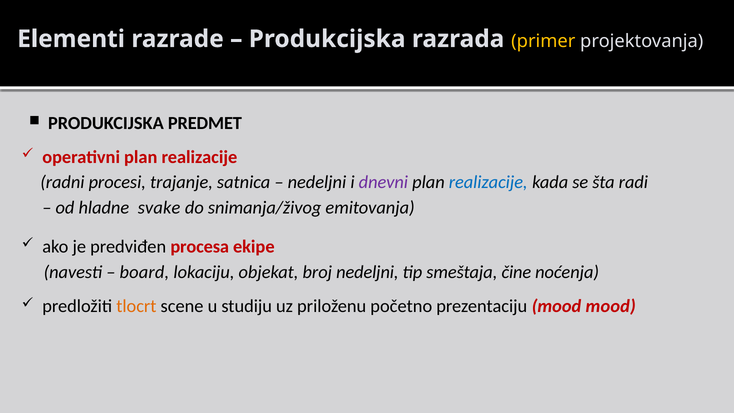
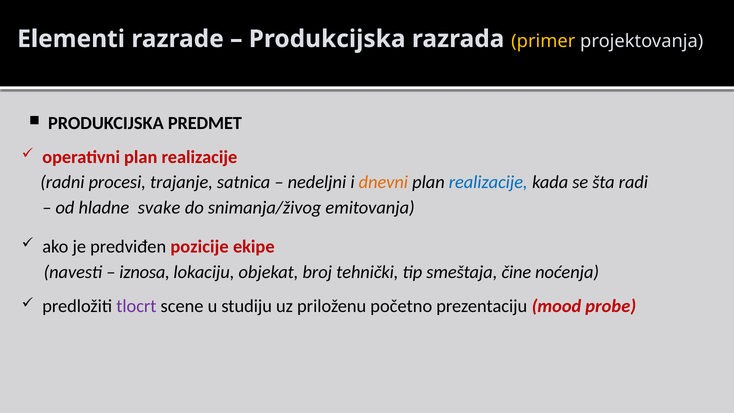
dnevni colour: purple -> orange
procesa: procesa -> pozicije
board: board -> iznosa
broj nedeljni: nedeljni -> tehnički
tlocrt colour: orange -> purple
mood mood: mood -> probe
